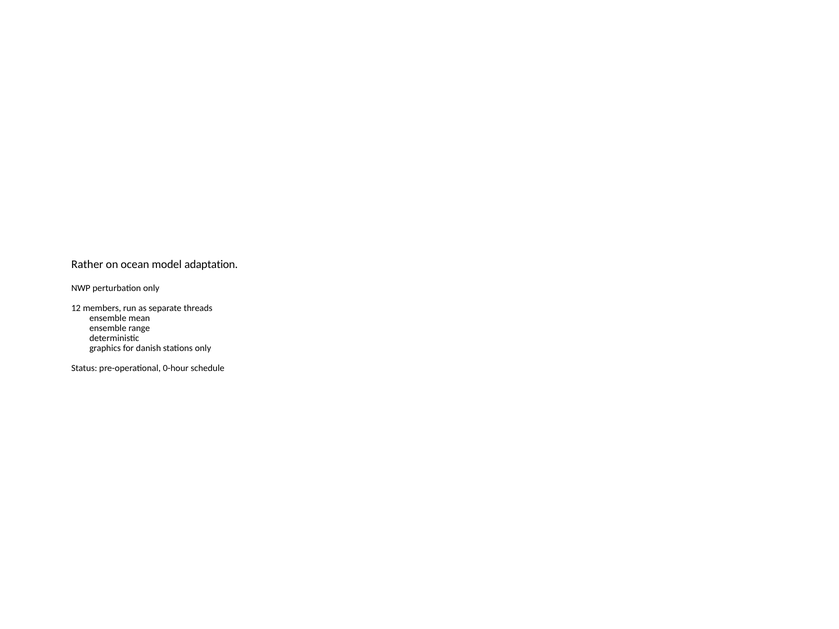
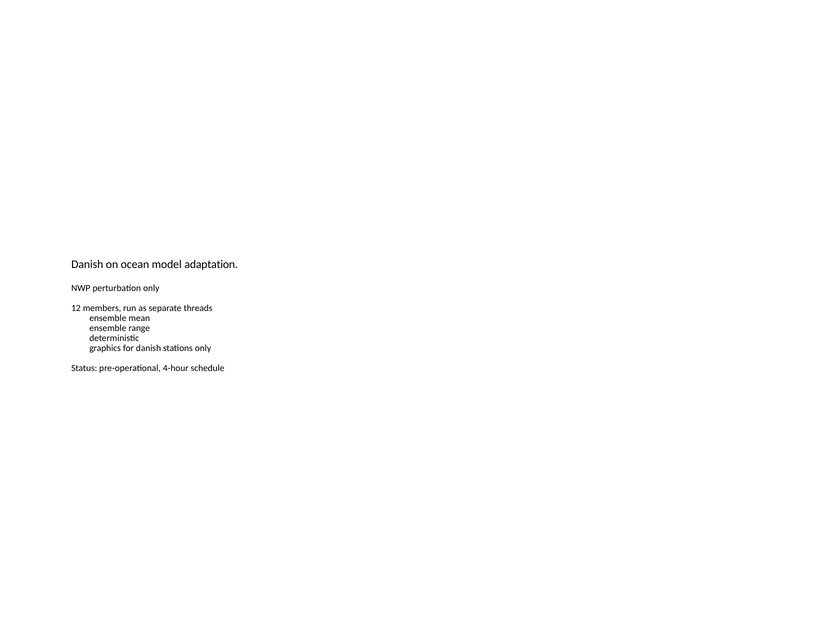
Rather at (87, 264): Rather -> Danish
0-hour: 0-hour -> 4-hour
